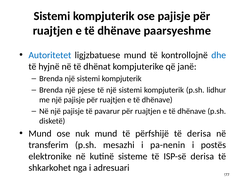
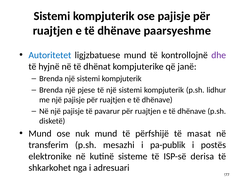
dhe colour: blue -> purple
të derisa: derisa -> masat
pa-nenin: pa-nenin -> pa-publik
